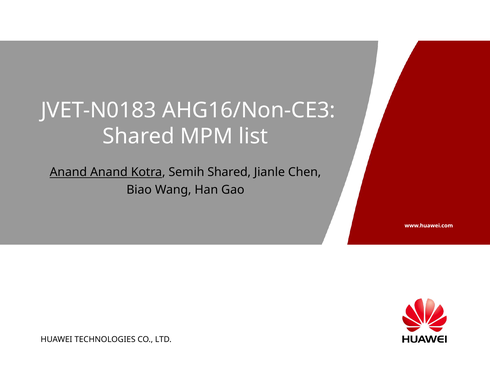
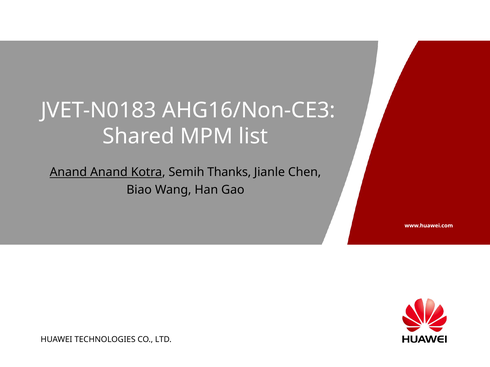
Semih Shared: Shared -> Thanks
